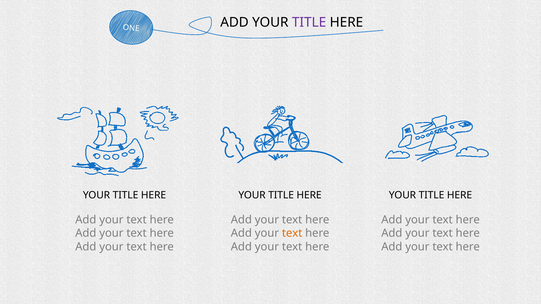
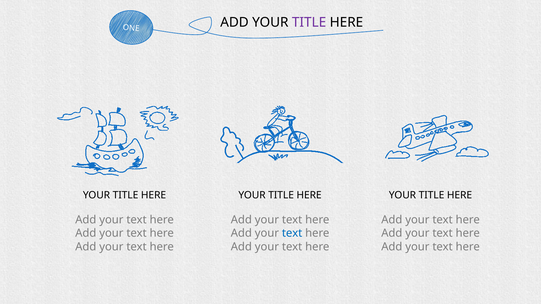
text at (292, 233) colour: orange -> blue
